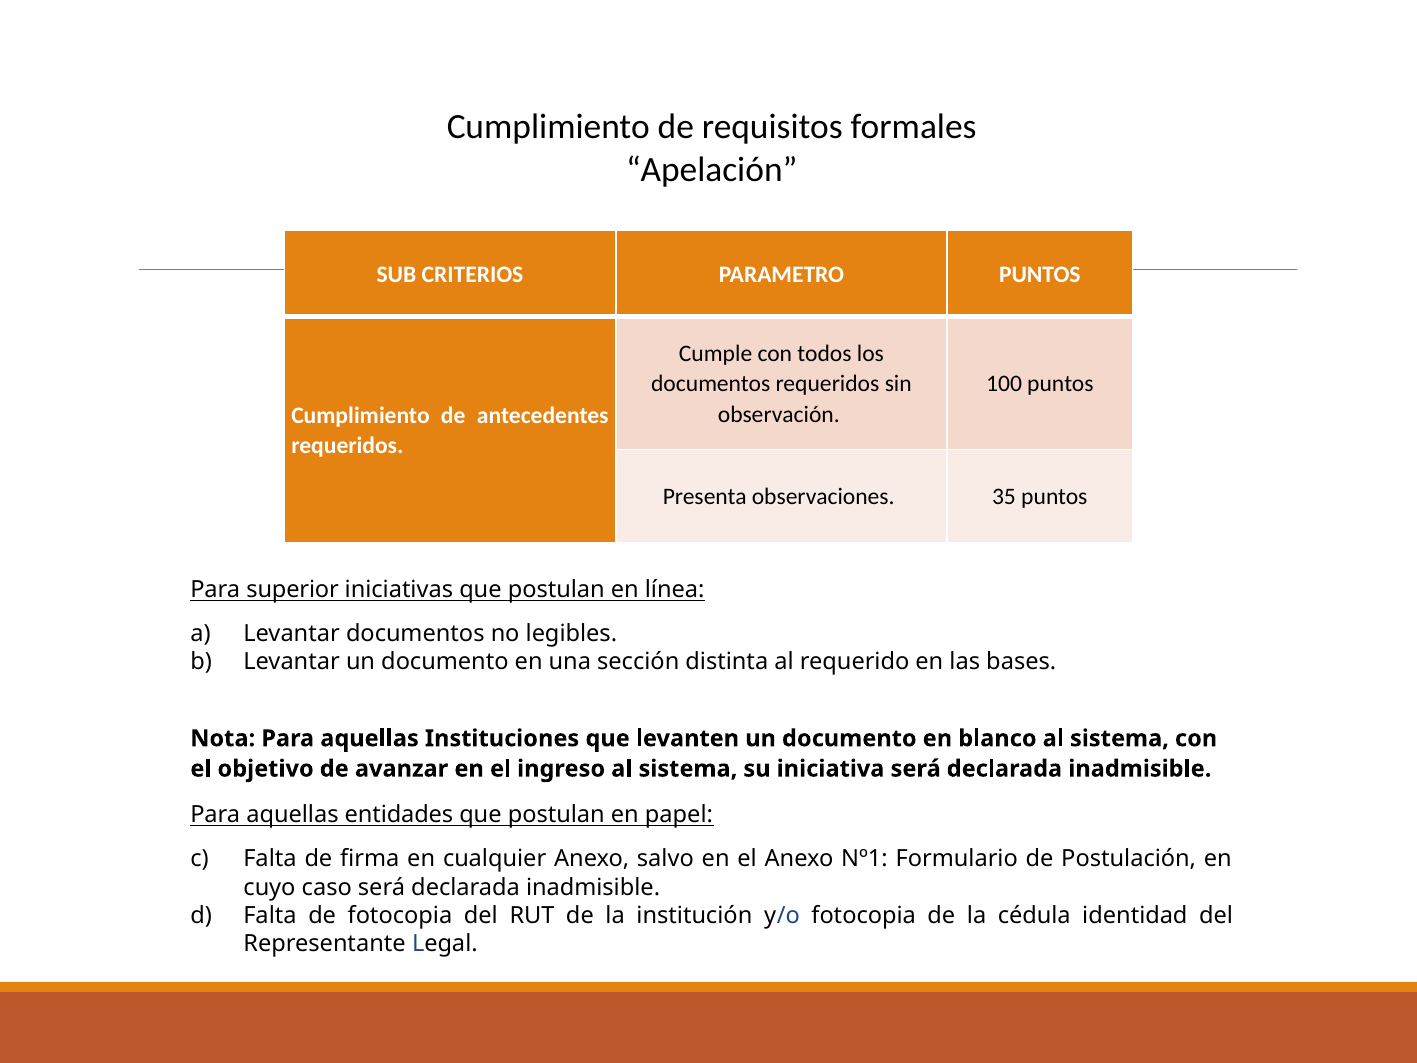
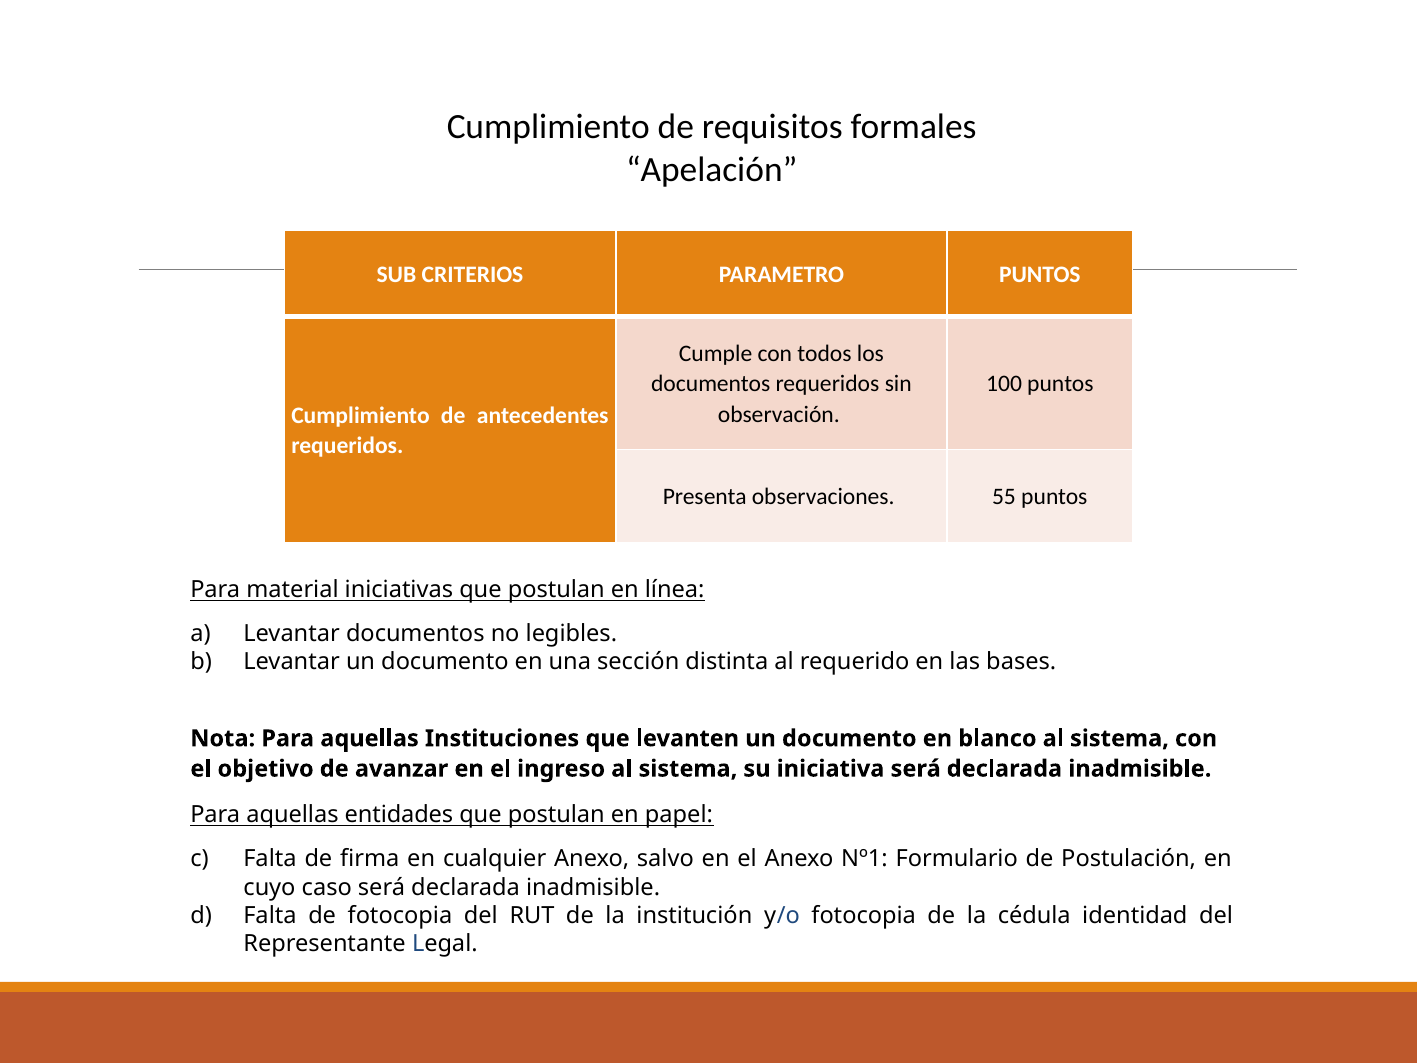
35: 35 -> 55
superior: superior -> material
